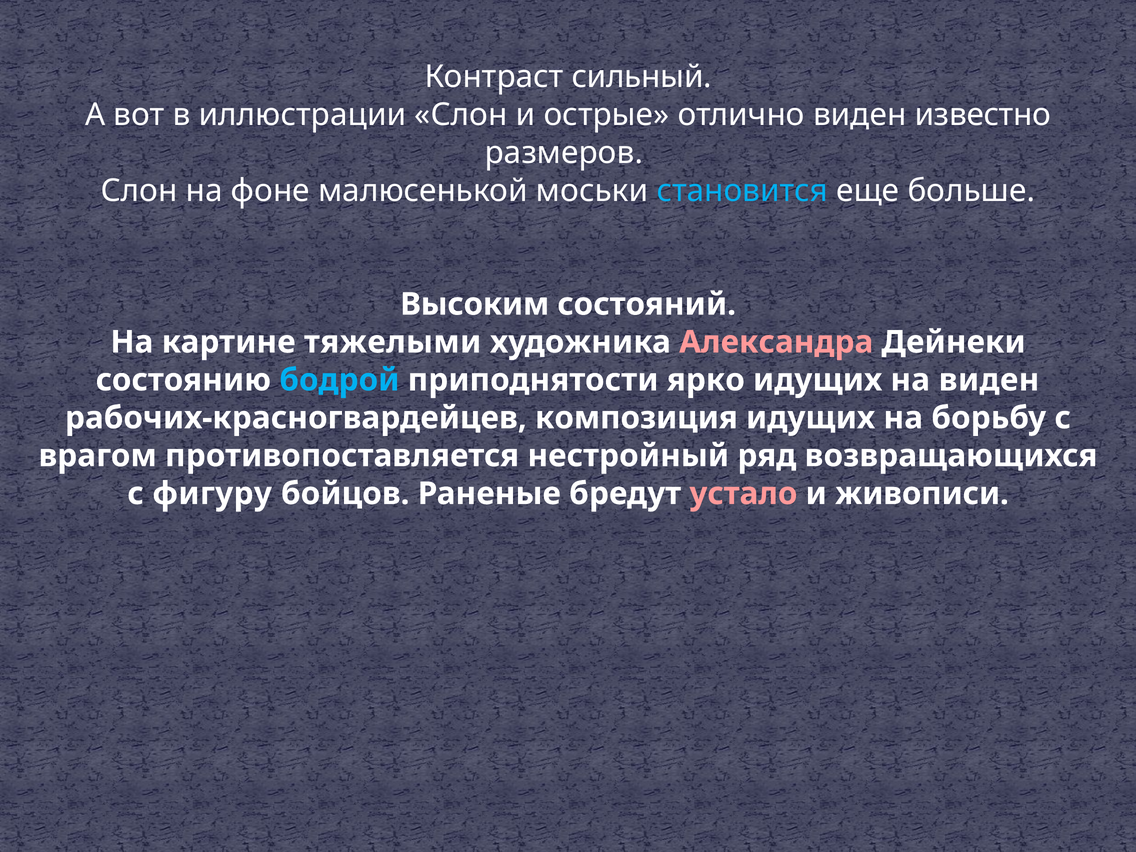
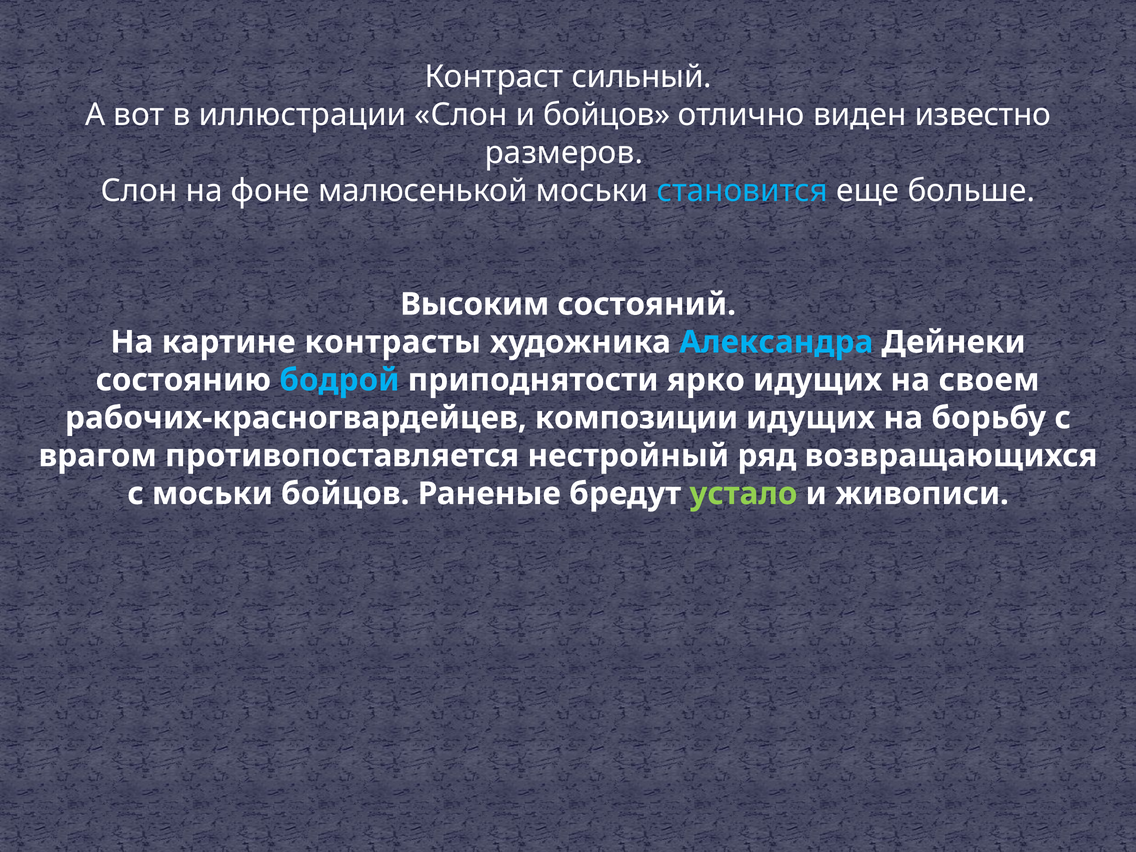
и острые: острые -> бойцов
тяжелыми: тяжелыми -> контрасты
Александра colour: pink -> light blue
на виден: виден -> своем
композиция: композиция -> композиции
с фигуру: фигуру -> моськи
устало colour: pink -> light green
